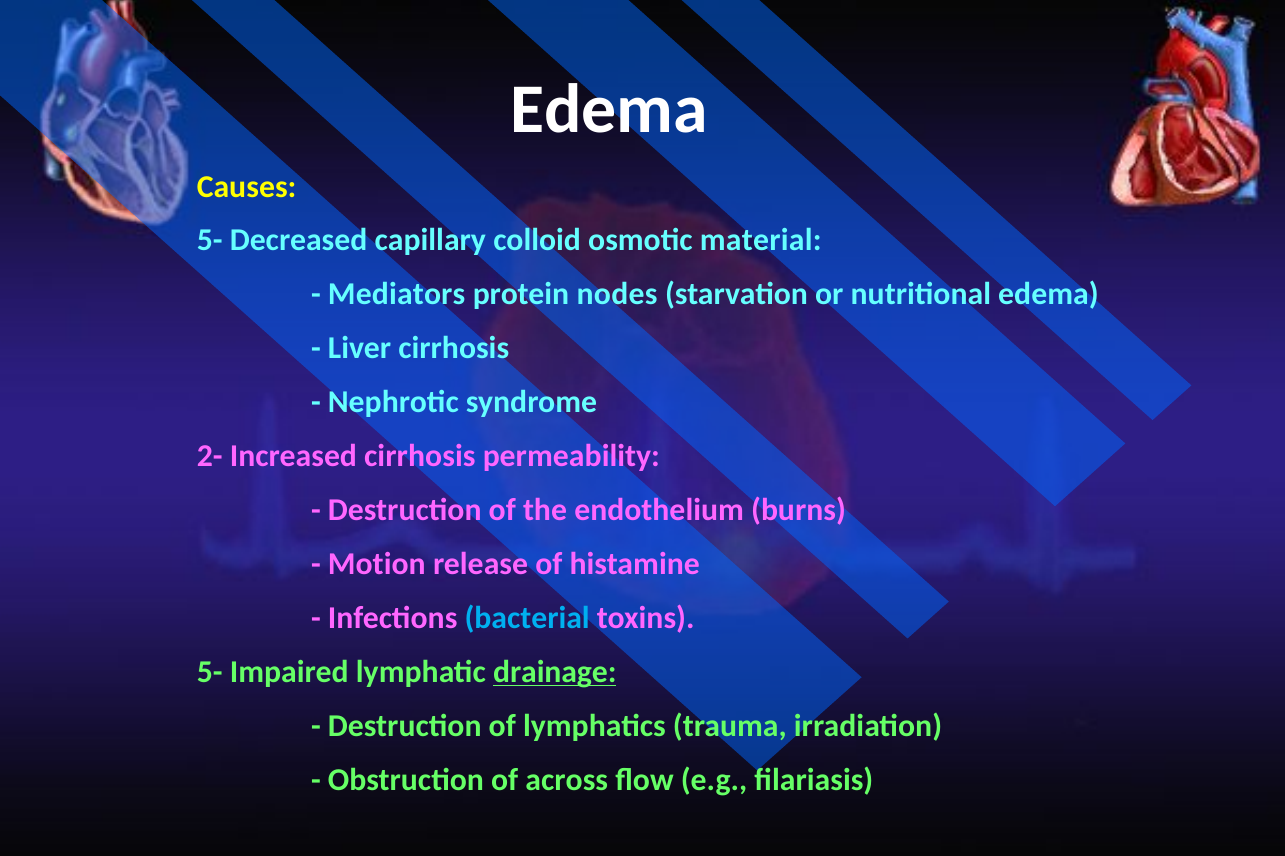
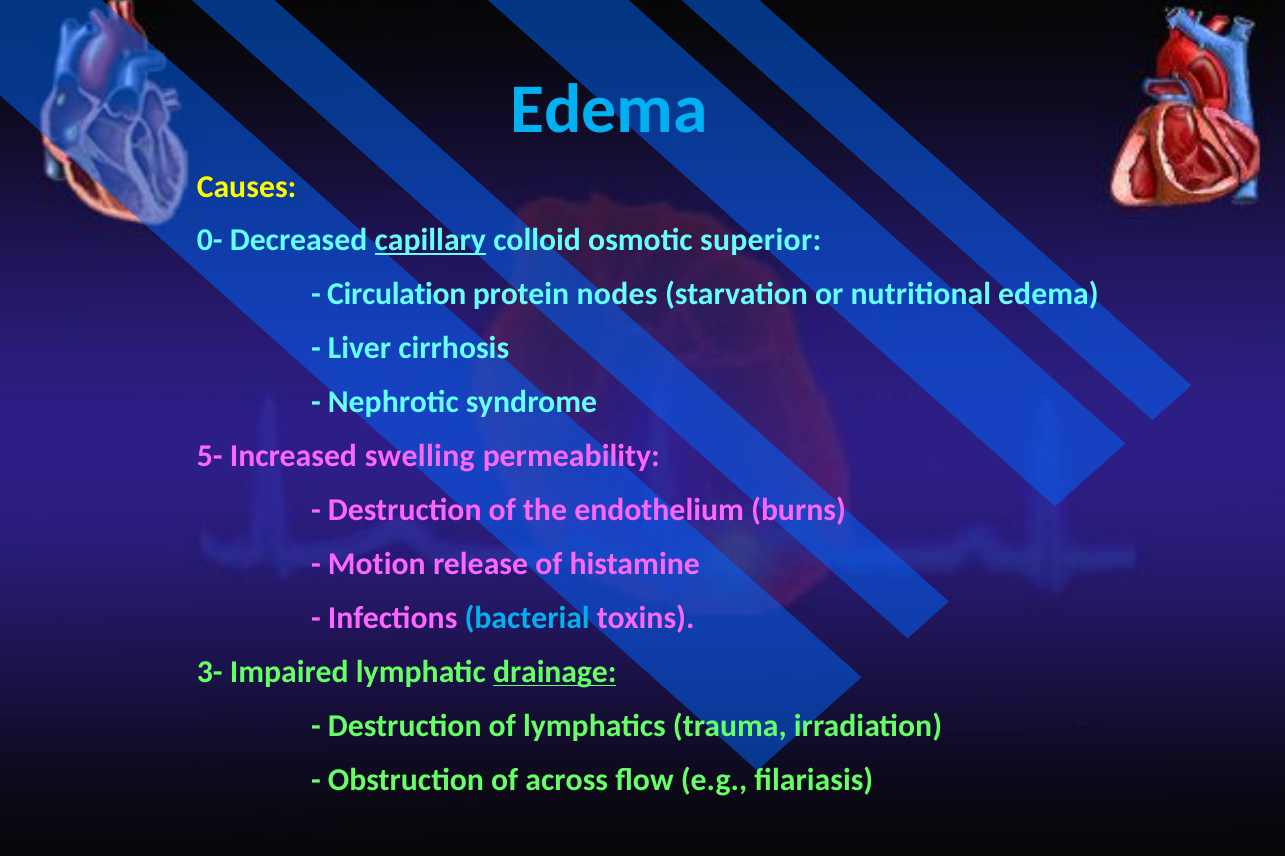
Edema at (609, 109) colour: white -> light blue
5- at (210, 241): 5- -> 0-
capillary underline: none -> present
material: material -> superior
Mediators: Mediators -> Circulation
2-: 2- -> 5-
Increased cirrhosis: cirrhosis -> swelling
5- at (210, 672): 5- -> 3-
